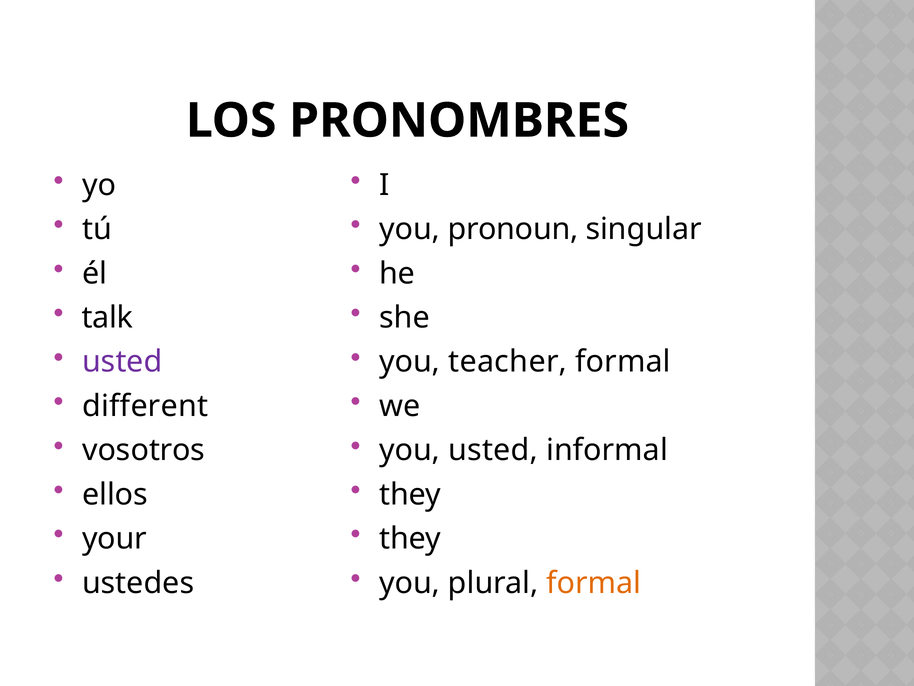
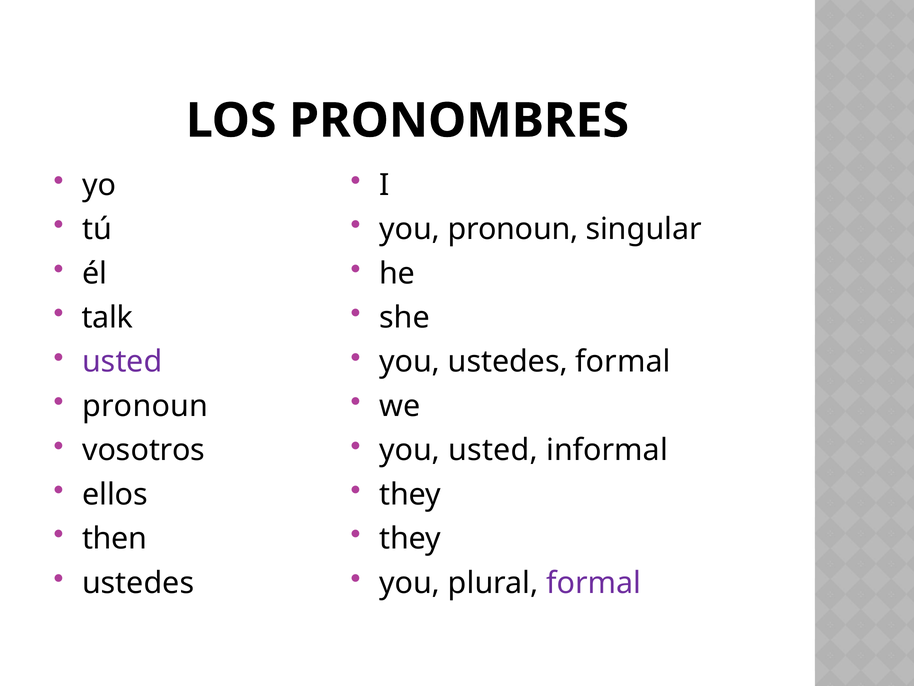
you teacher: teacher -> ustedes
different at (145, 406): different -> pronoun
your: your -> then
formal at (594, 583) colour: orange -> purple
